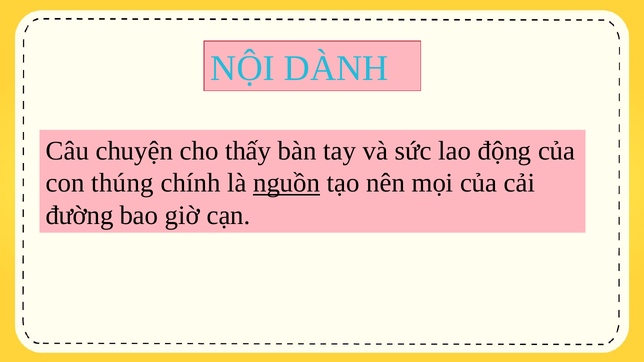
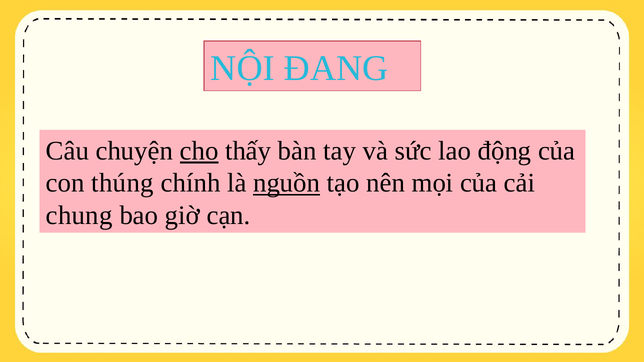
DÀNH: DÀNH -> ĐANG
cho underline: none -> present
đường: đường -> chung
